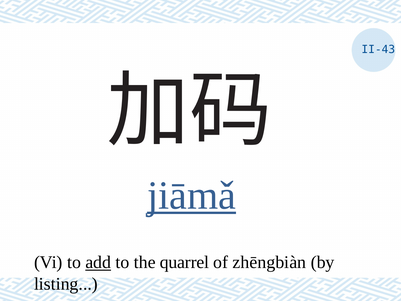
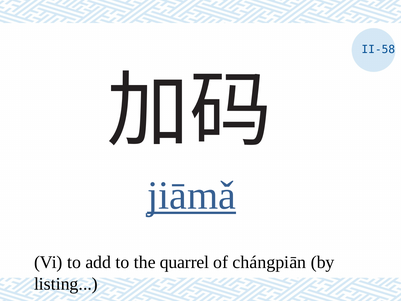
II-43: II-43 -> II-58
add underline: present -> none
zhēngbiàn: zhēngbiàn -> chángpiān
